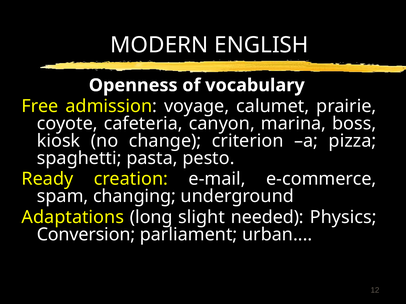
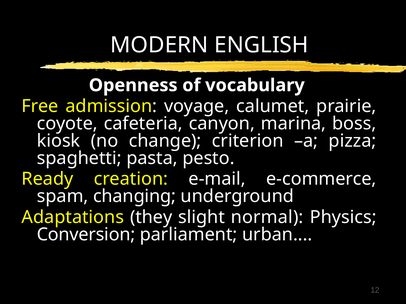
long: long -> they
needed: needed -> normal
